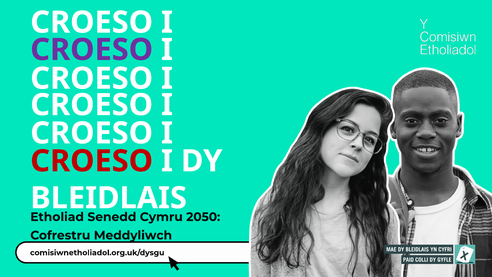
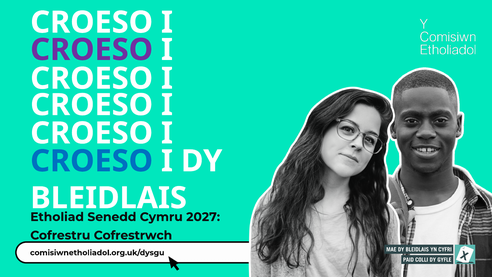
CROESO at (92, 161) colour: red -> blue
2050: 2050 -> 2027
Meddyliwch: Meddyliwch -> Cofrestrwch
